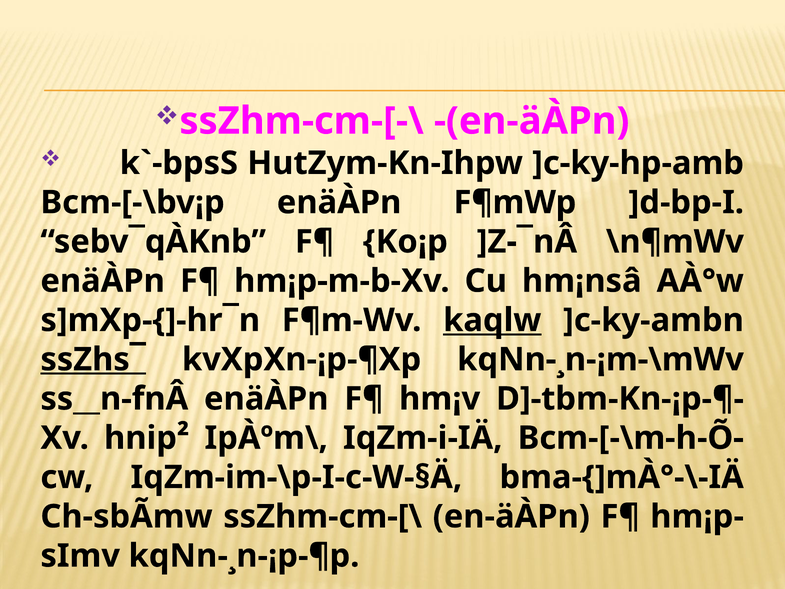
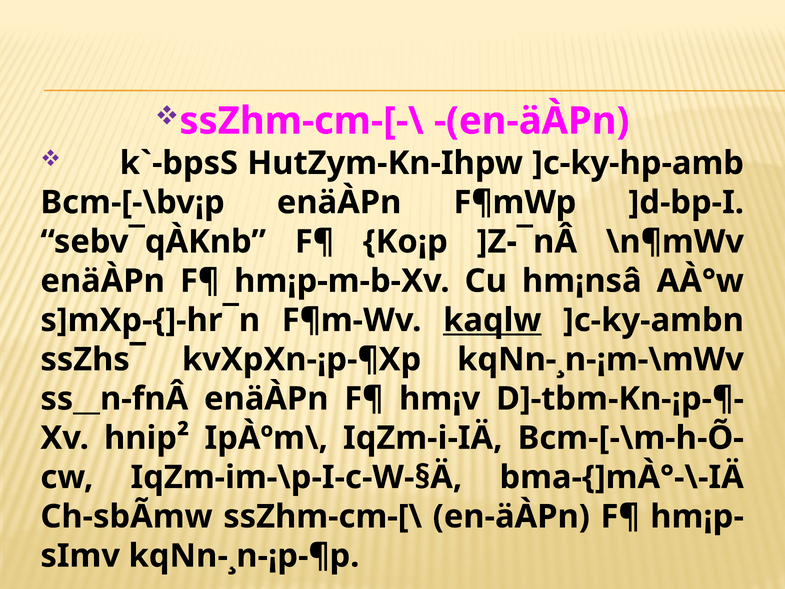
ssZhs¯ underline: present -> none
